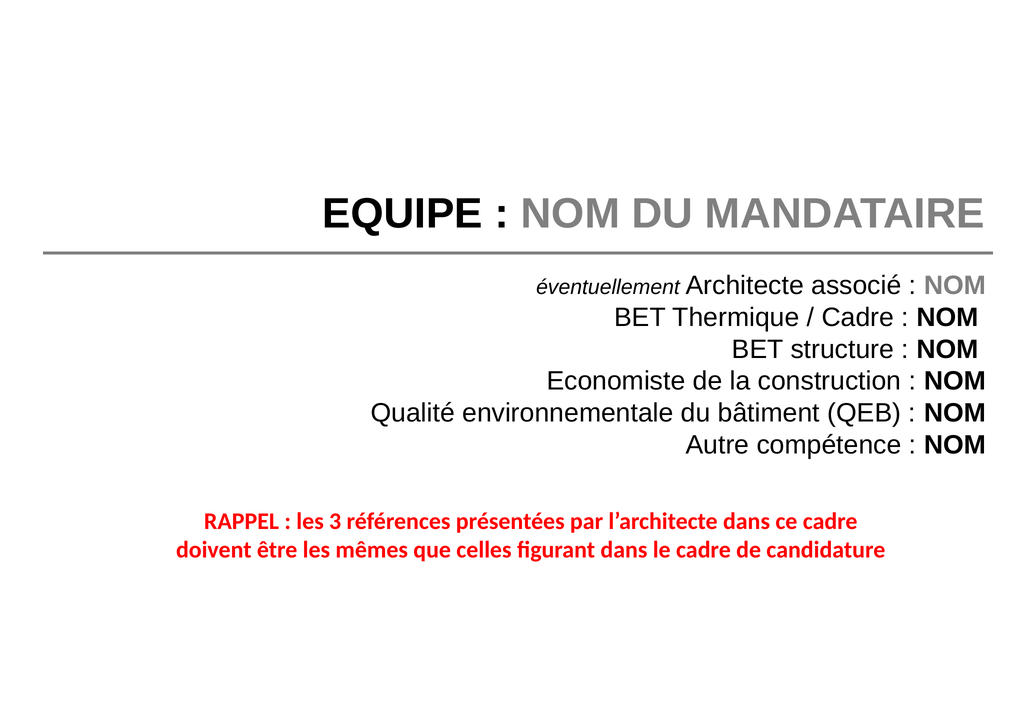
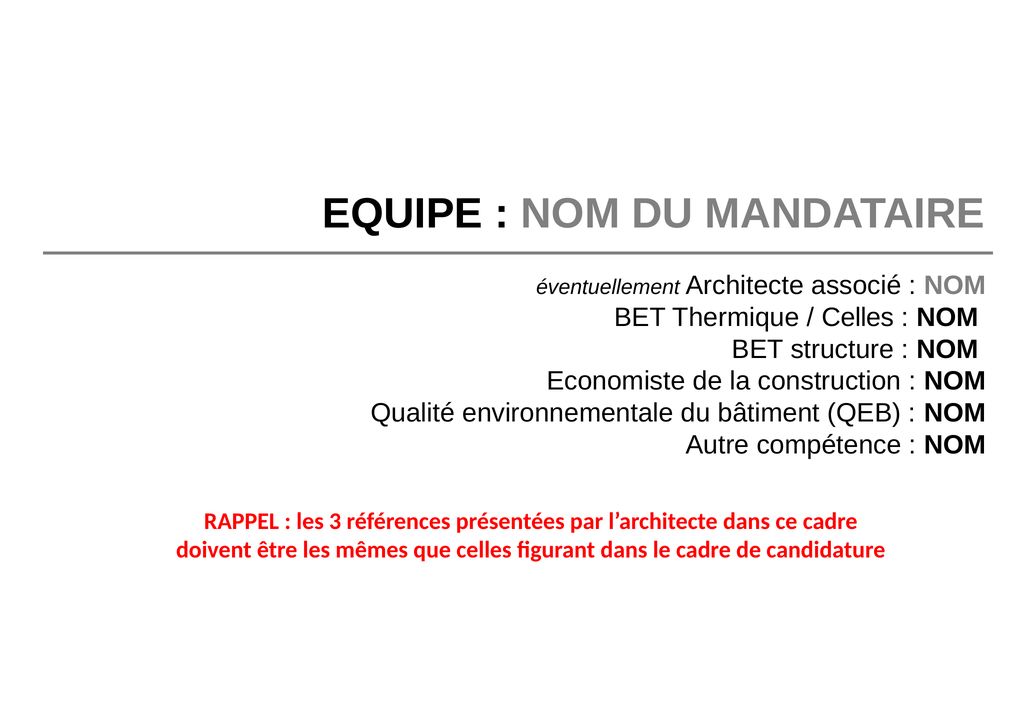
Cadre at (858, 317): Cadre -> Celles
